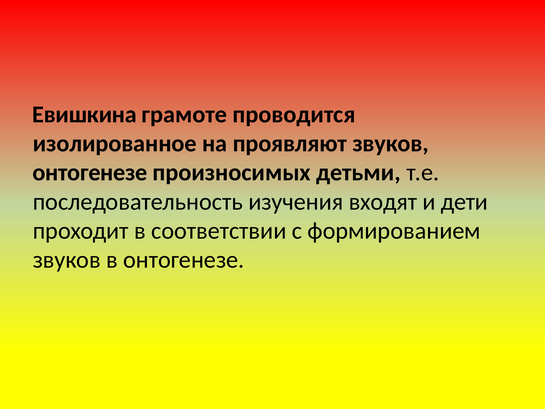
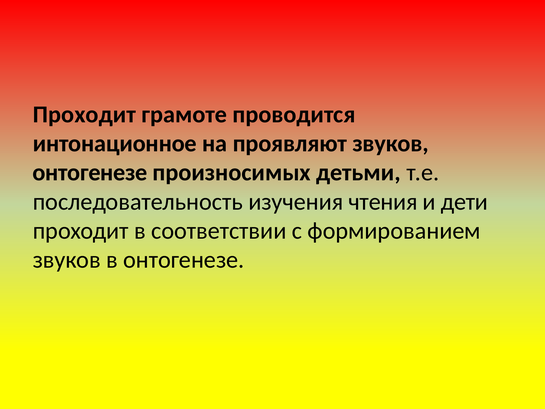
Евишкина at (85, 114): Евишкина -> Проходит
изолированное: изолированное -> интонационное
входят: входят -> чтения
